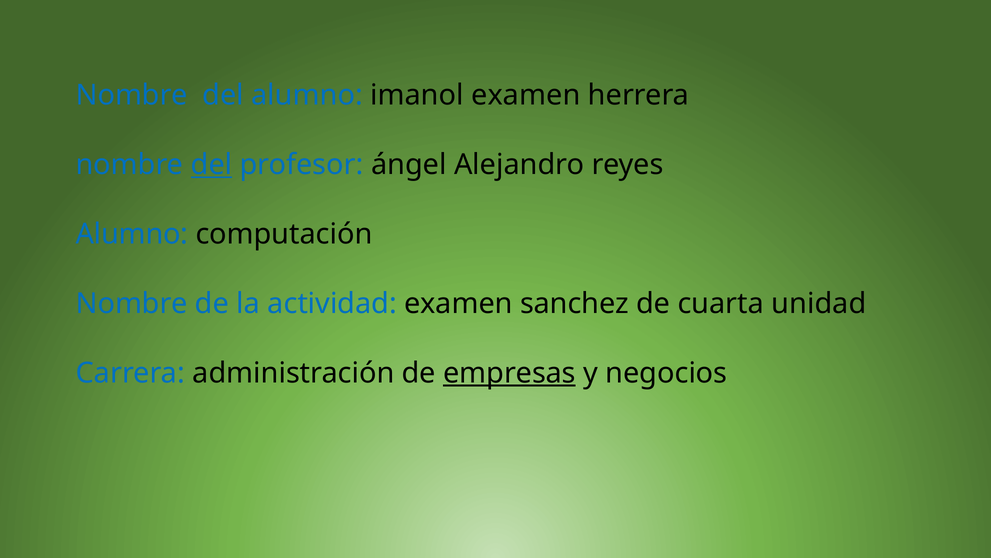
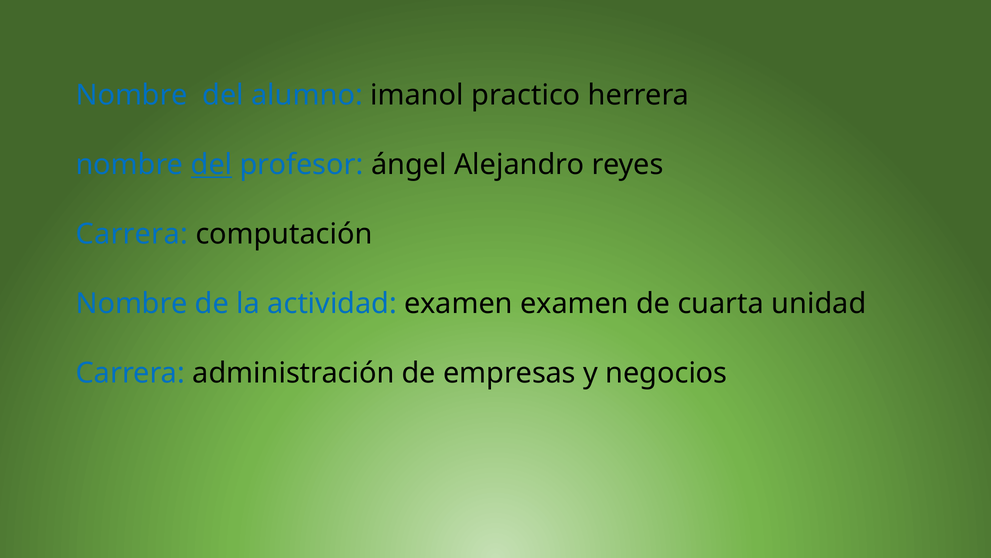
imanol examen: examen -> practico
Alumno at (132, 234): Alumno -> Carrera
examen sanchez: sanchez -> examen
empresas underline: present -> none
